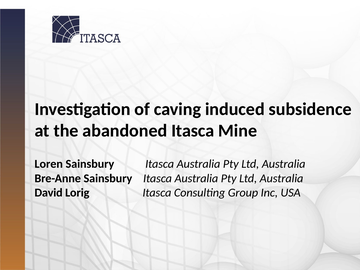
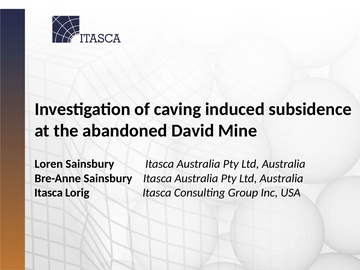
abandoned Itasca: Itasca -> David
David at (49, 193): David -> Itasca
